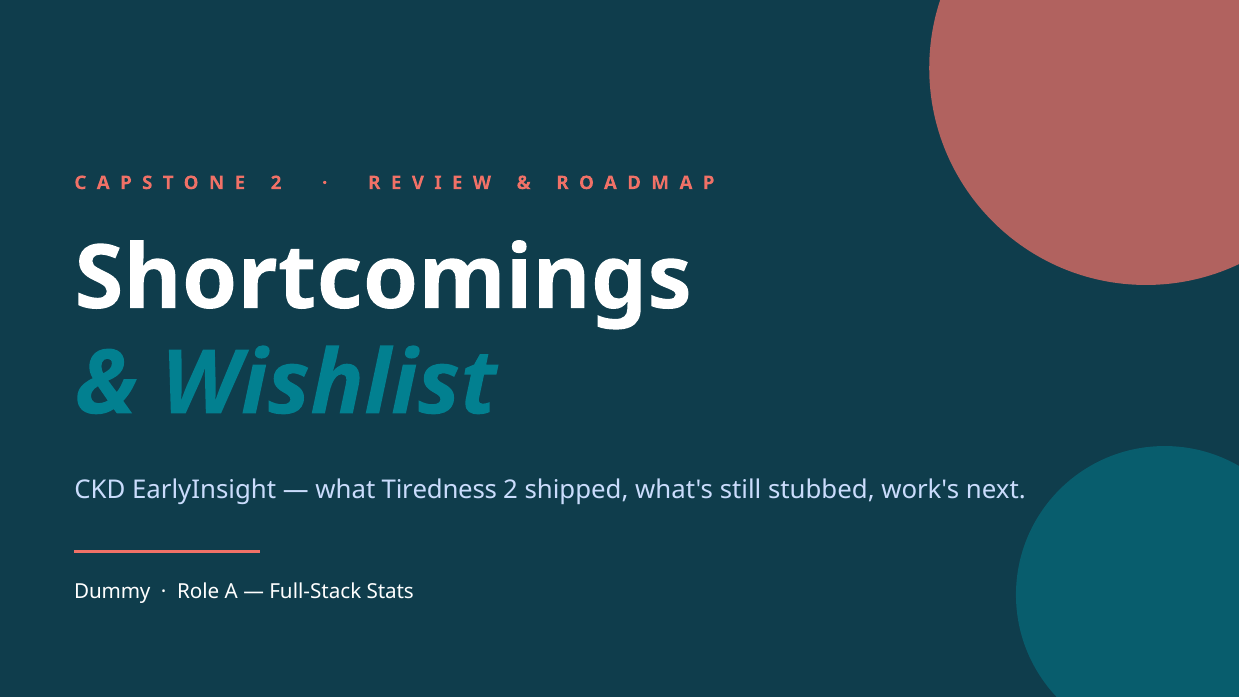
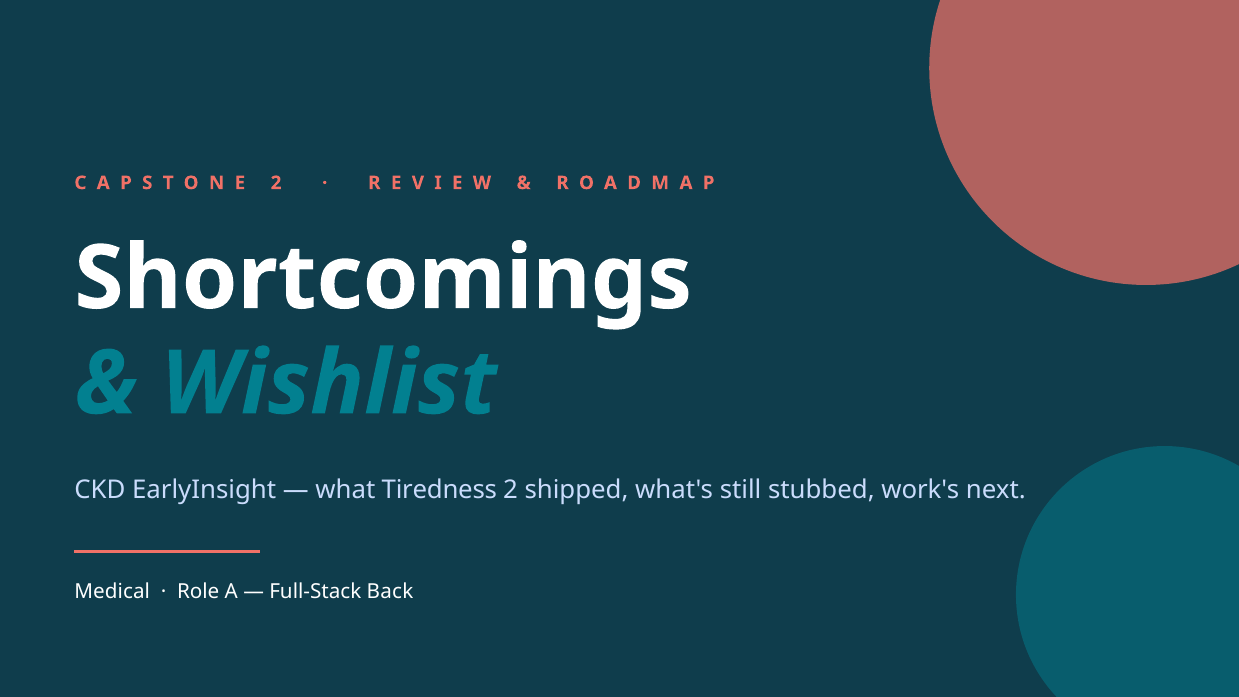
Dummy: Dummy -> Medical
Stats: Stats -> Back
